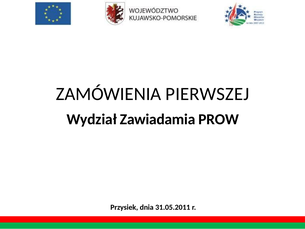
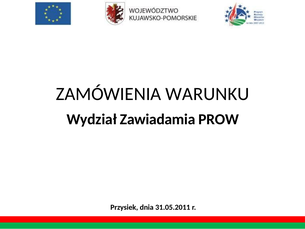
PIERWSZEJ: PIERWSZEJ -> WARUNKU
